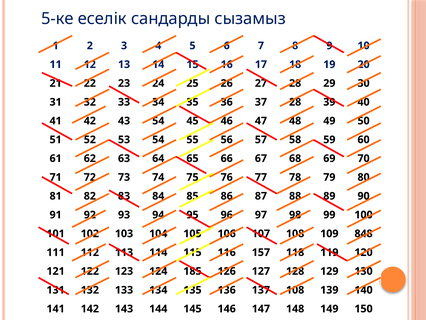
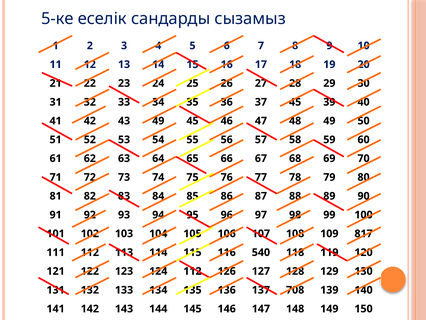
37 28: 28 -> 45
43 54: 54 -> 49
848: 848 -> 817
157: 157 -> 540
124 185: 185 -> 112
137 108: 108 -> 708
